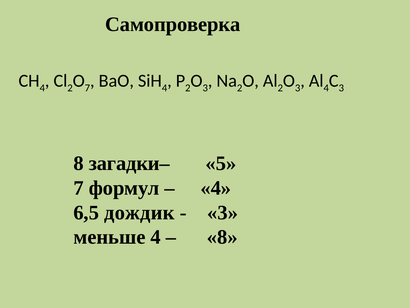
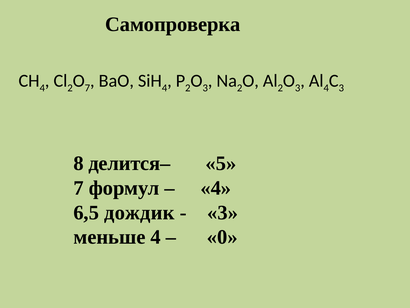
загадки–: загадки– -> делится–
8 at (222, 237): 8 -> 0
